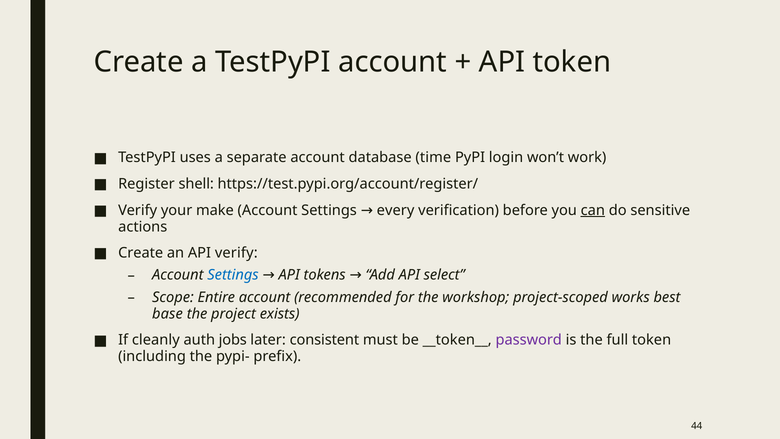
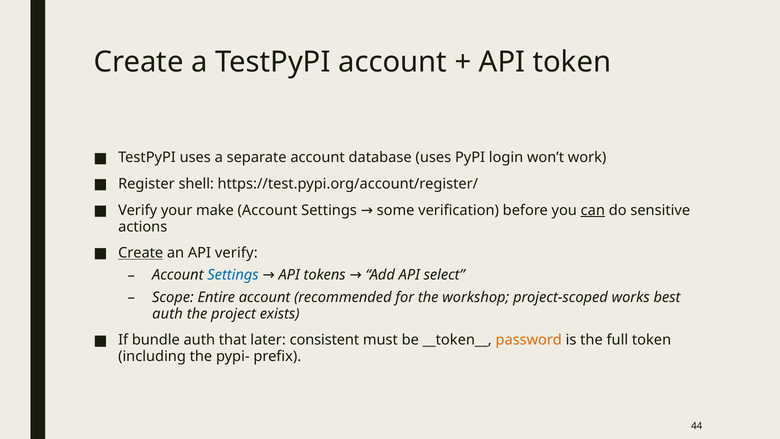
database time: time -> uses
every: every -> some
Create at (141, 253) underline: none -> present
base at (167, 314): base -> auth
cleanly: cleanly -> bundle
jobs: jobs -> that
password colour: purple -> orange
